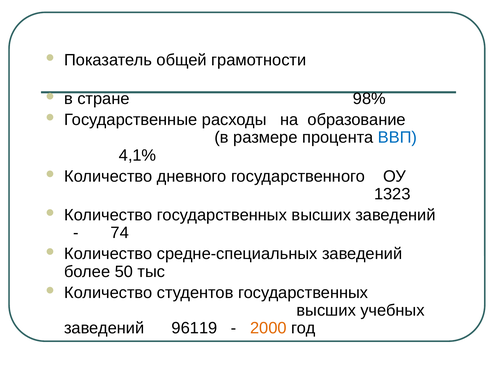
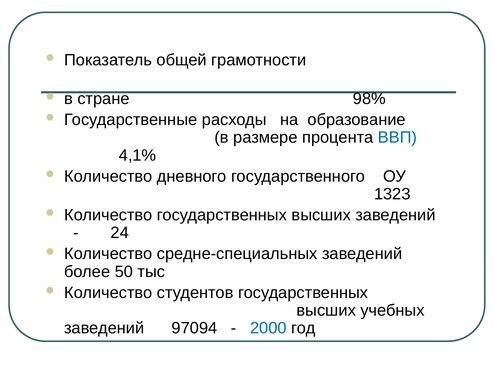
74: 74 -> 24
96119: 96119 -> 97094
2000 colour: orange -> blue
